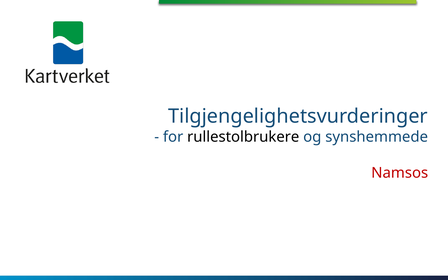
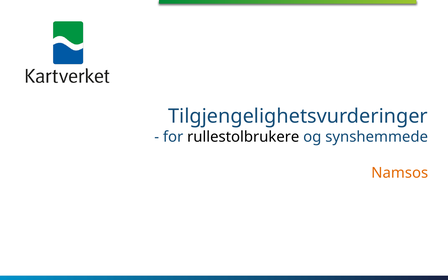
Namsos colour: red -> orange
